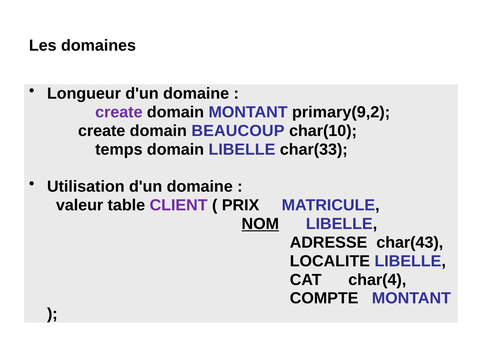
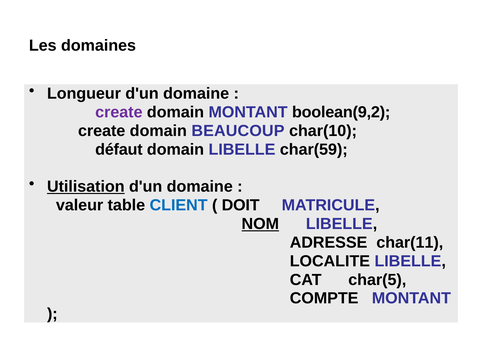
primary(9,2: primary(9,2 -> boolean(9,2
temps: temps -> défaut
char(33: char(33 -> char(59
Utilisation underline: none -> present
CLIENT colour: purple -> blue
PRIX: PRIX -> DOIT
char(43: char(43 -> char(11
char(4: char(4 -> char(5
